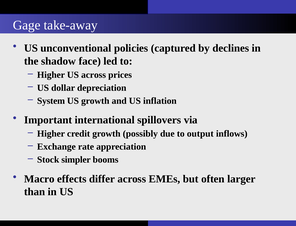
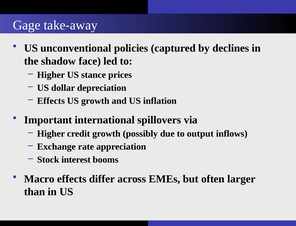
US across: across -> stance
System at (51, 101): System -> Effects
simpler: simpler -> interest
